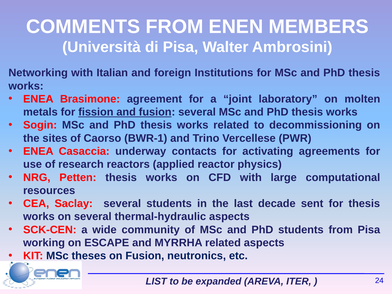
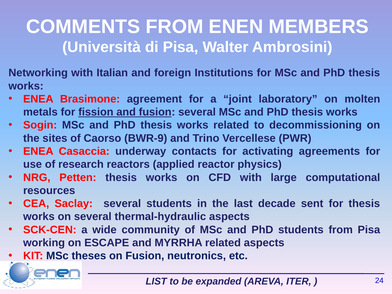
BWR-1: BWR-1 -> BWR-9
